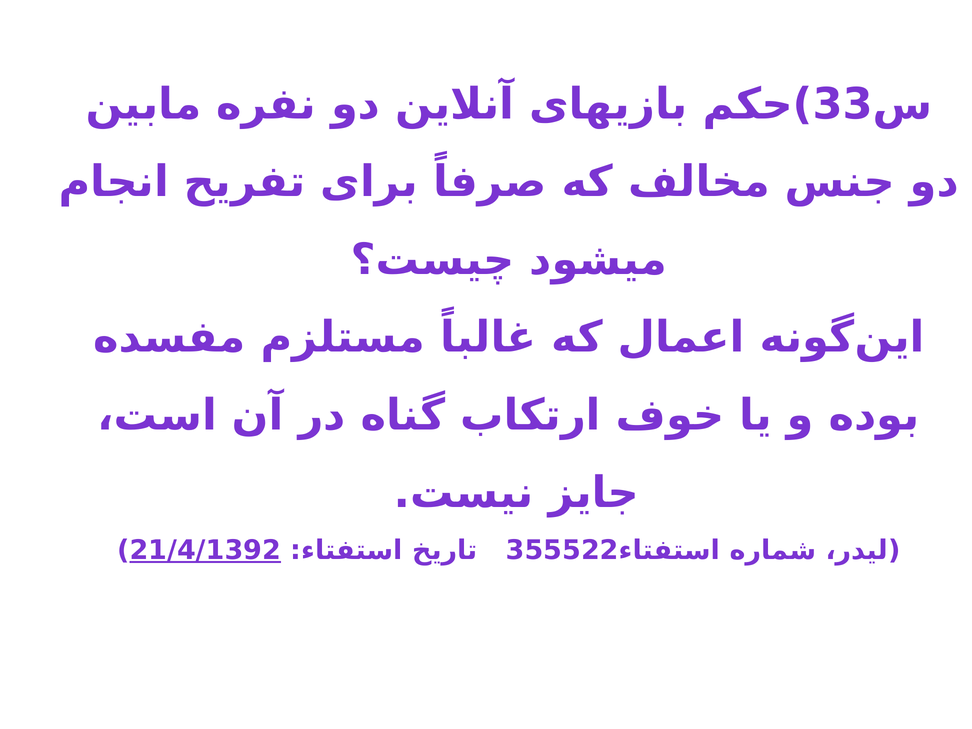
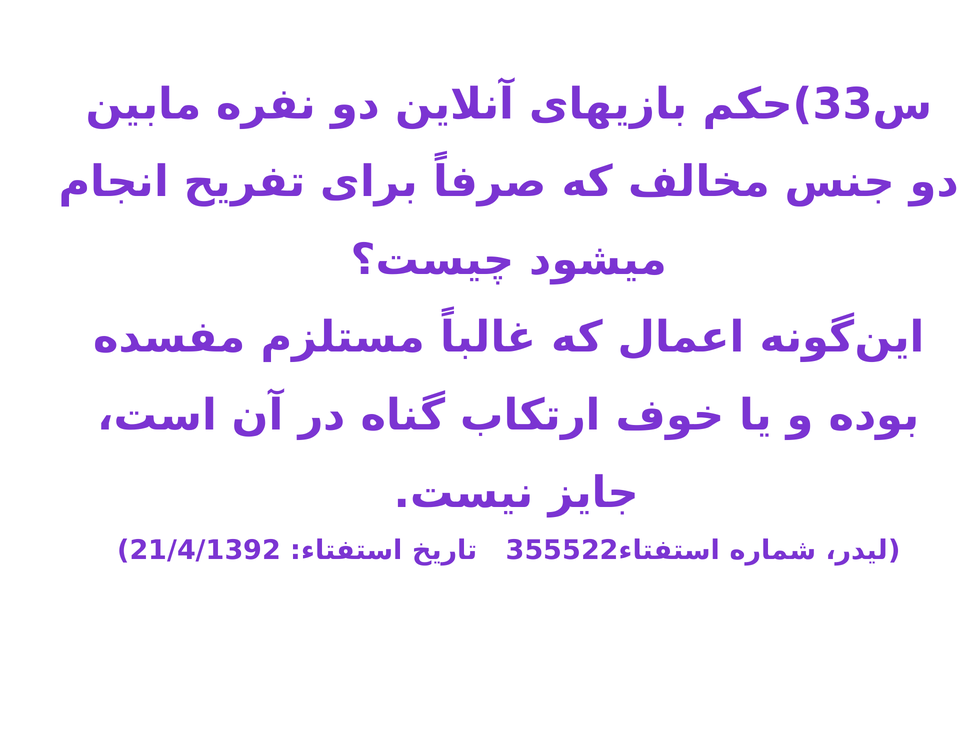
21/4/1392 underline: present -> none
